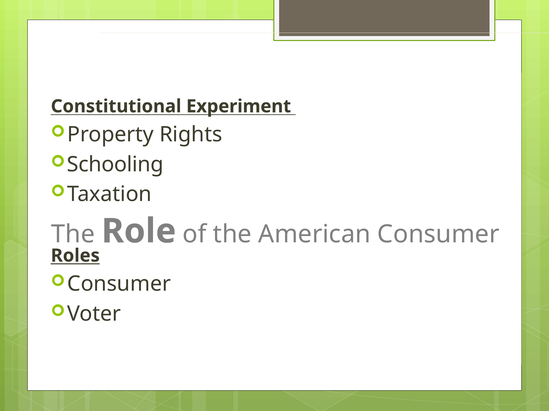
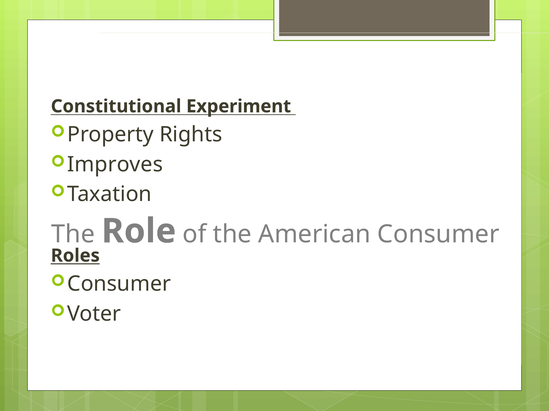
Schooling: Schooling -> Improves
